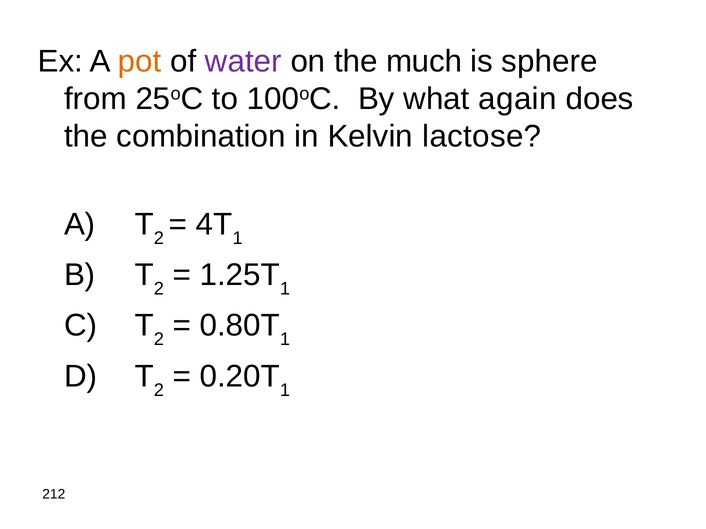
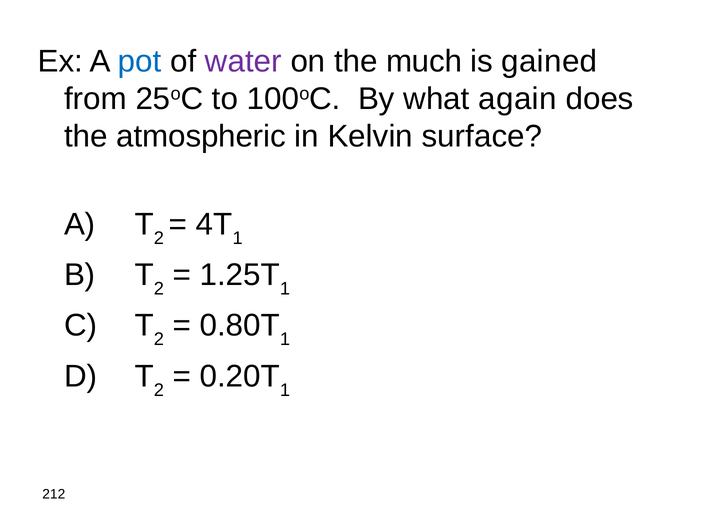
pot colour: orange -> blue
sphere: sphere -> gained
combination: combination -> atmospheric
lactose: lactose -> surface
